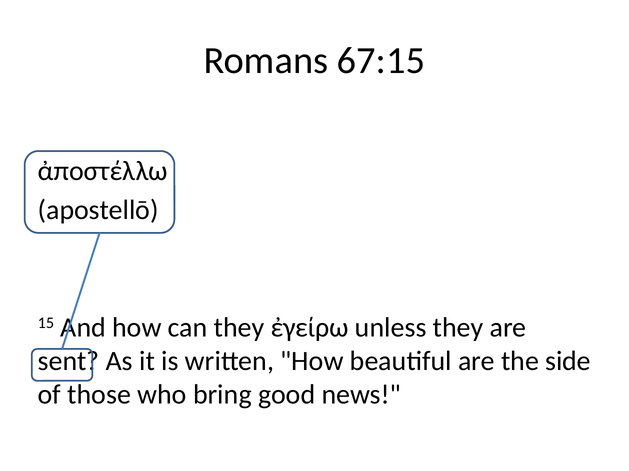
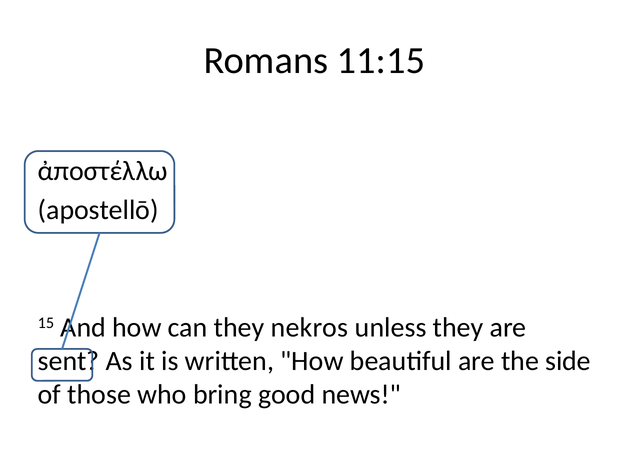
67:15: 67:15 -> 11:15
ἐγείρω: ἐγείρω -> nekros
